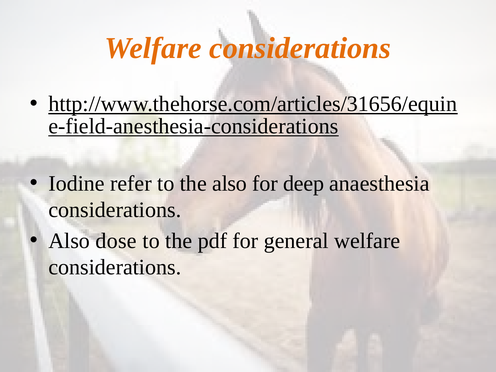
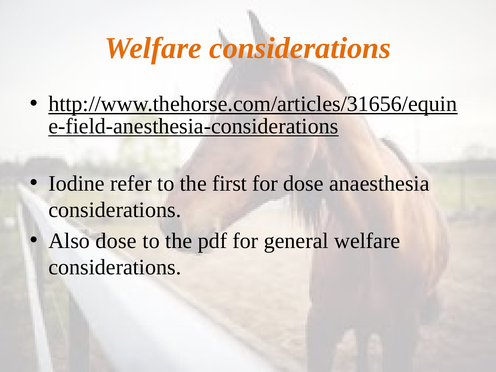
the also: also -> first
for deep: deep -> dose
